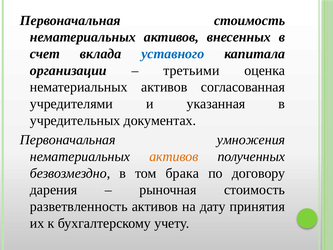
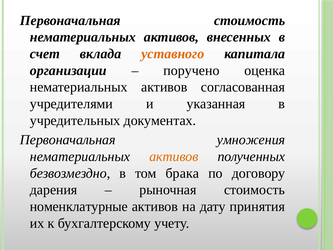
уставного colour: blue -> orange
третьими: третьими -> поручено
разветвленность: разветвленность -> номенклатурные
